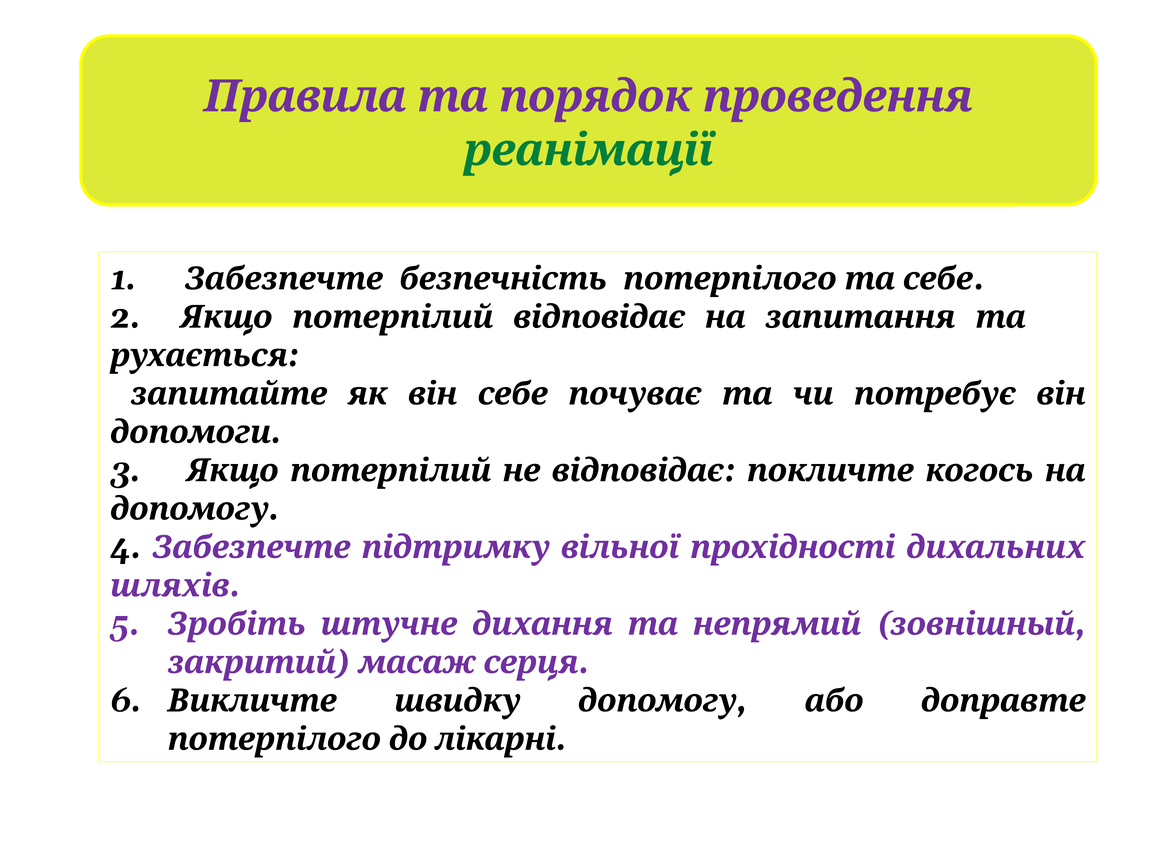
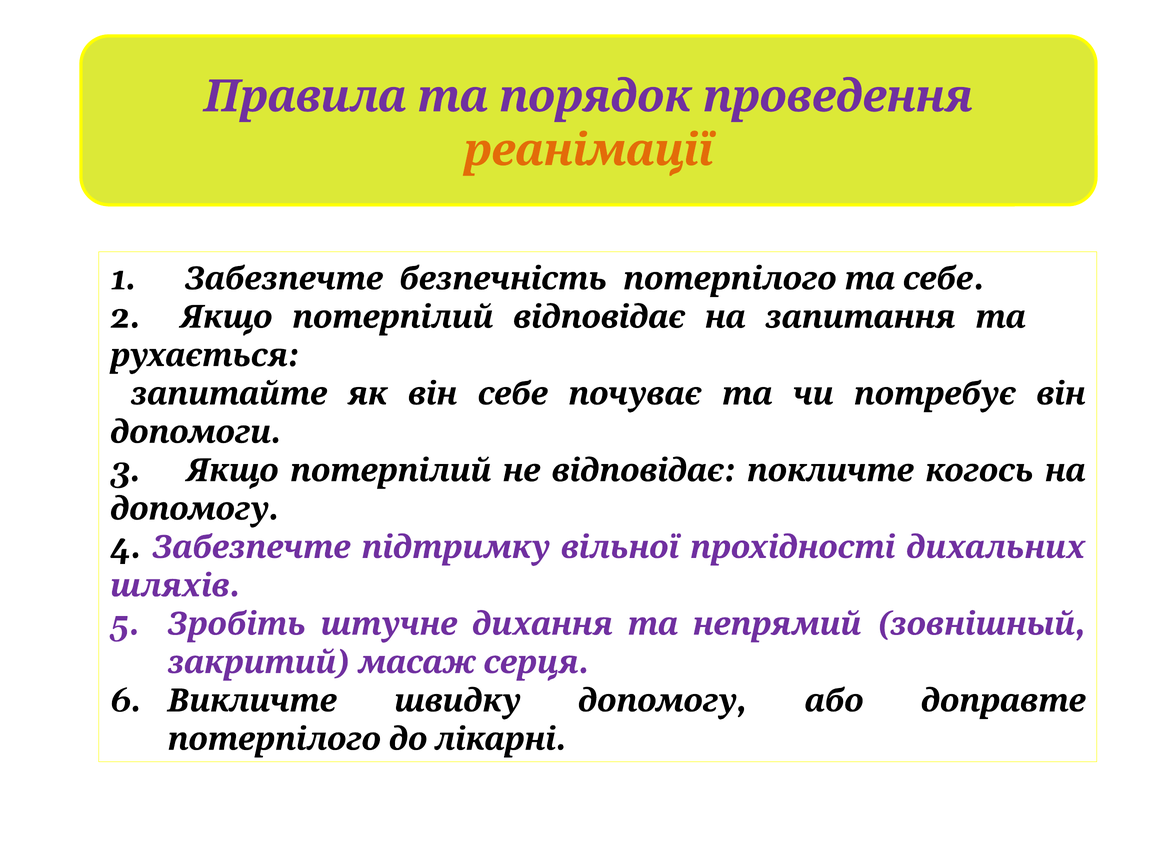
реанімації colour: green -> orange
